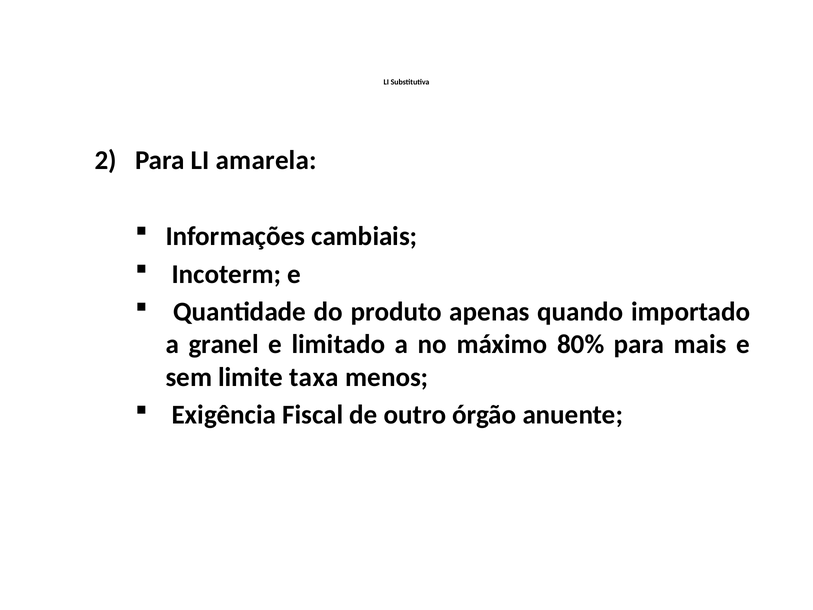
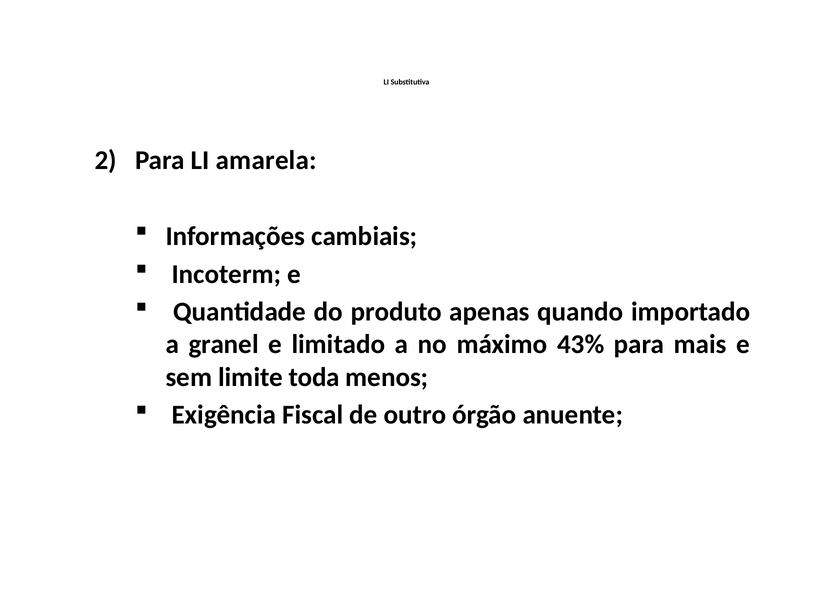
80%: 80% -> 43%
taxa: taxa -> toda
